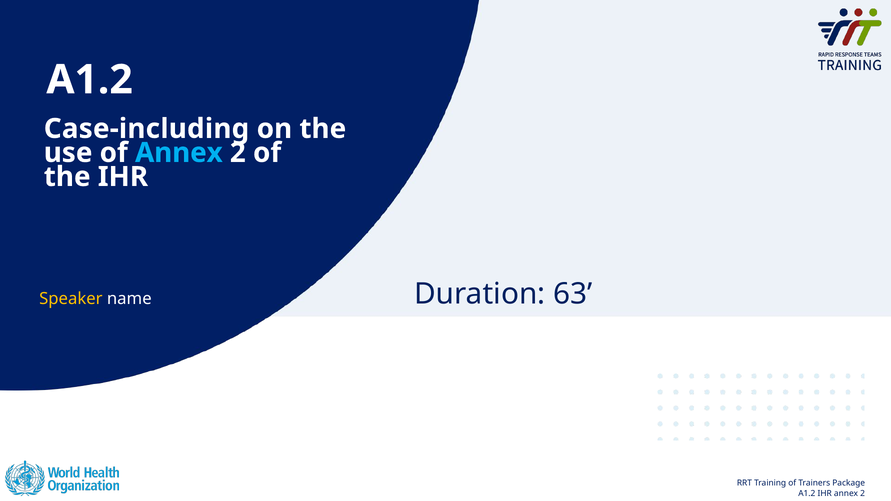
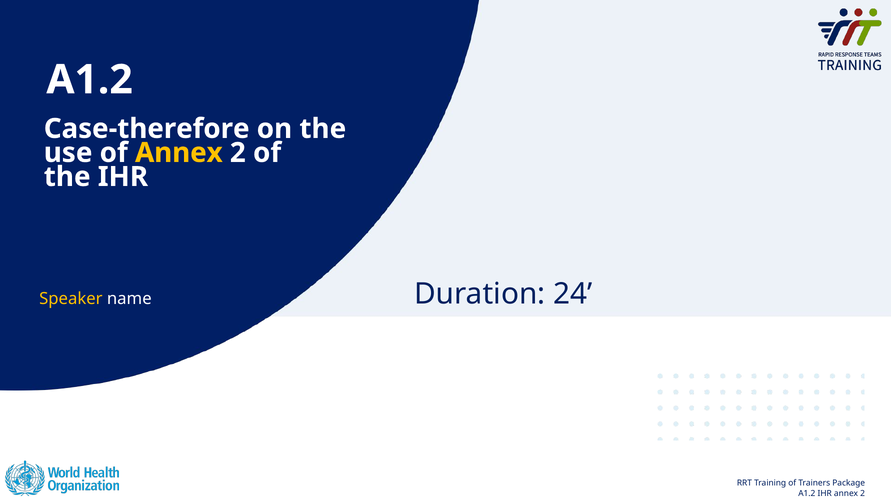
Case-including: Case-including -> Case-therefore
Annex at (179, 153) colour: light blue -> yellow
63: 63 -> 24
